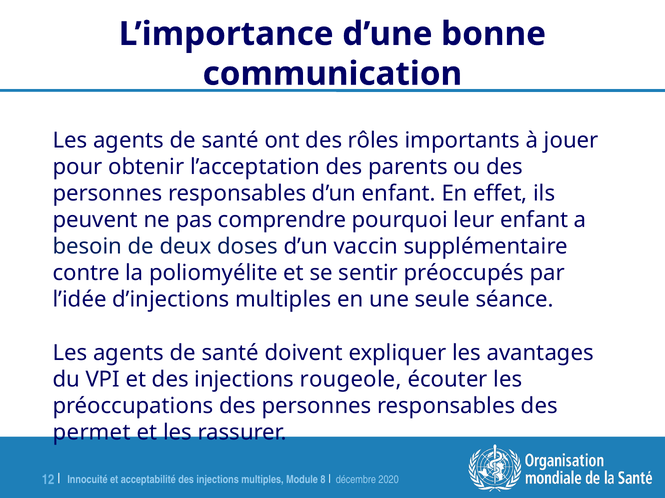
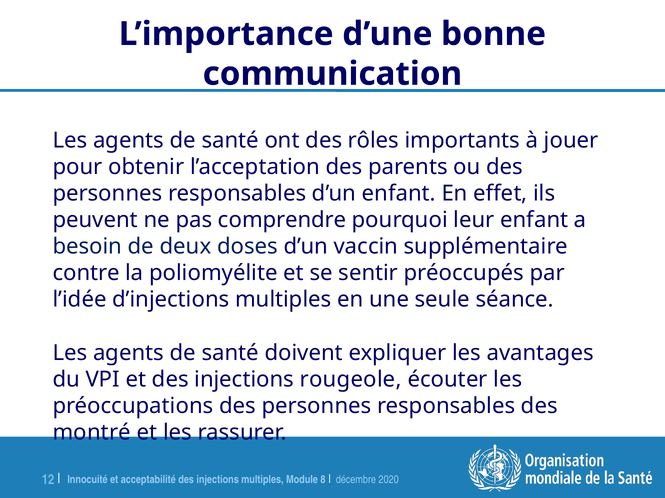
permet: permet -> montré
